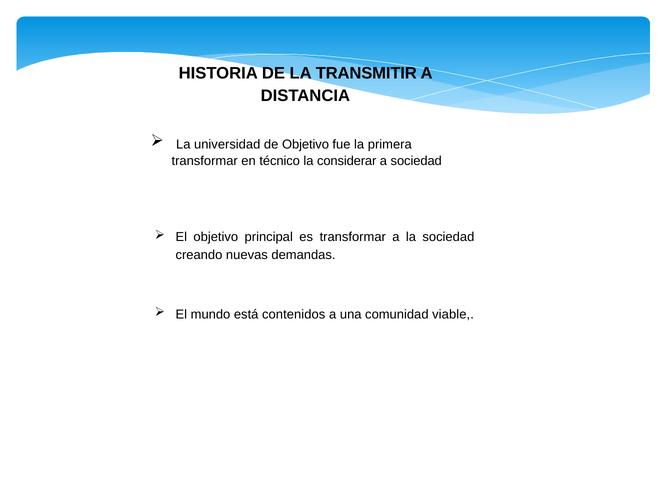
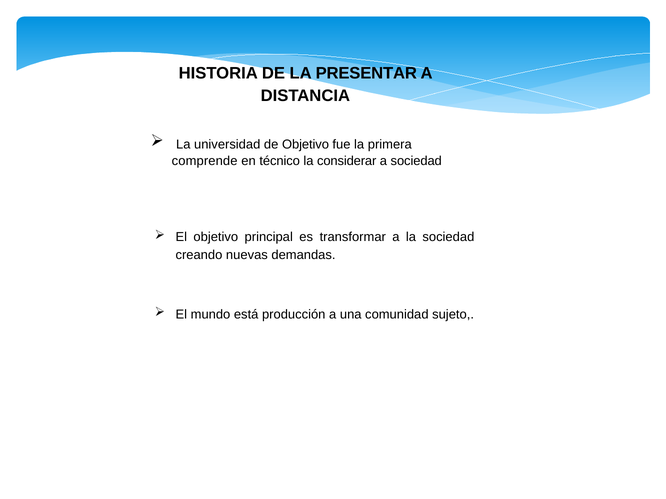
TRANSMITIR: TRANSMITIR -> PRESENTAR
transformar at (205, 161): transformar -> comprende
contenidos: contenidos -> producción
viable: viable -> sujeto
